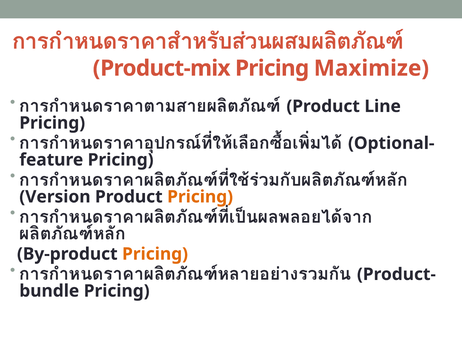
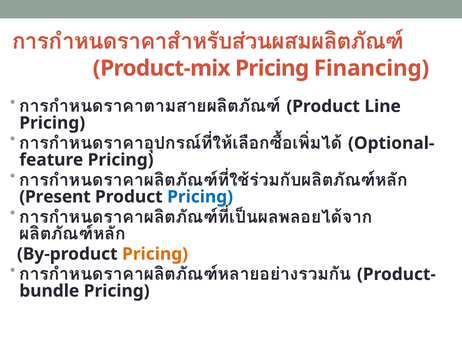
Maximize: Maximize -> Financing
Version: Version -> Present
Pricing at (200, 197) colour: orange -> blue
